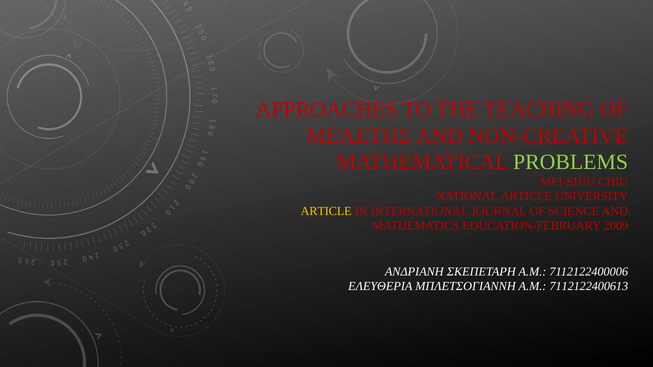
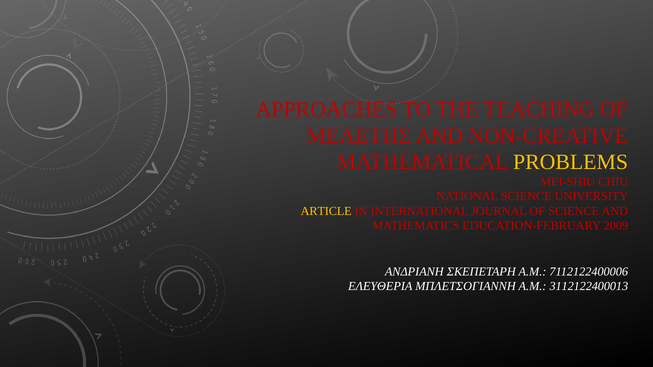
PROBLEMS colour: light green -> yellow
NATIONAL ARTICLE: ARTICLE -> SCIENCE
7112122400613: 7112122400613 -> 3112122400013
